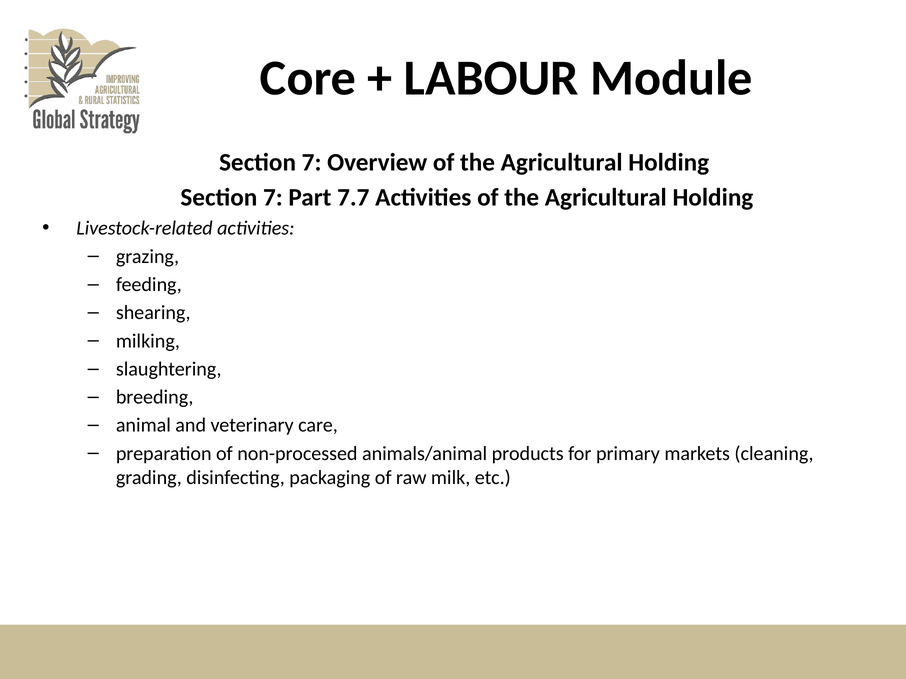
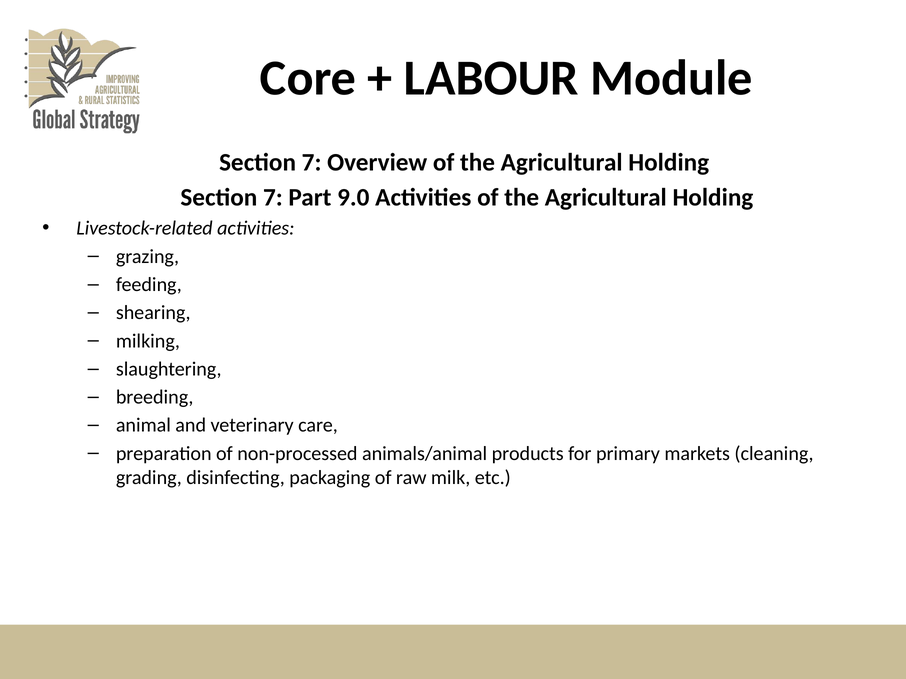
7.7: 7.7 -> 9.0
